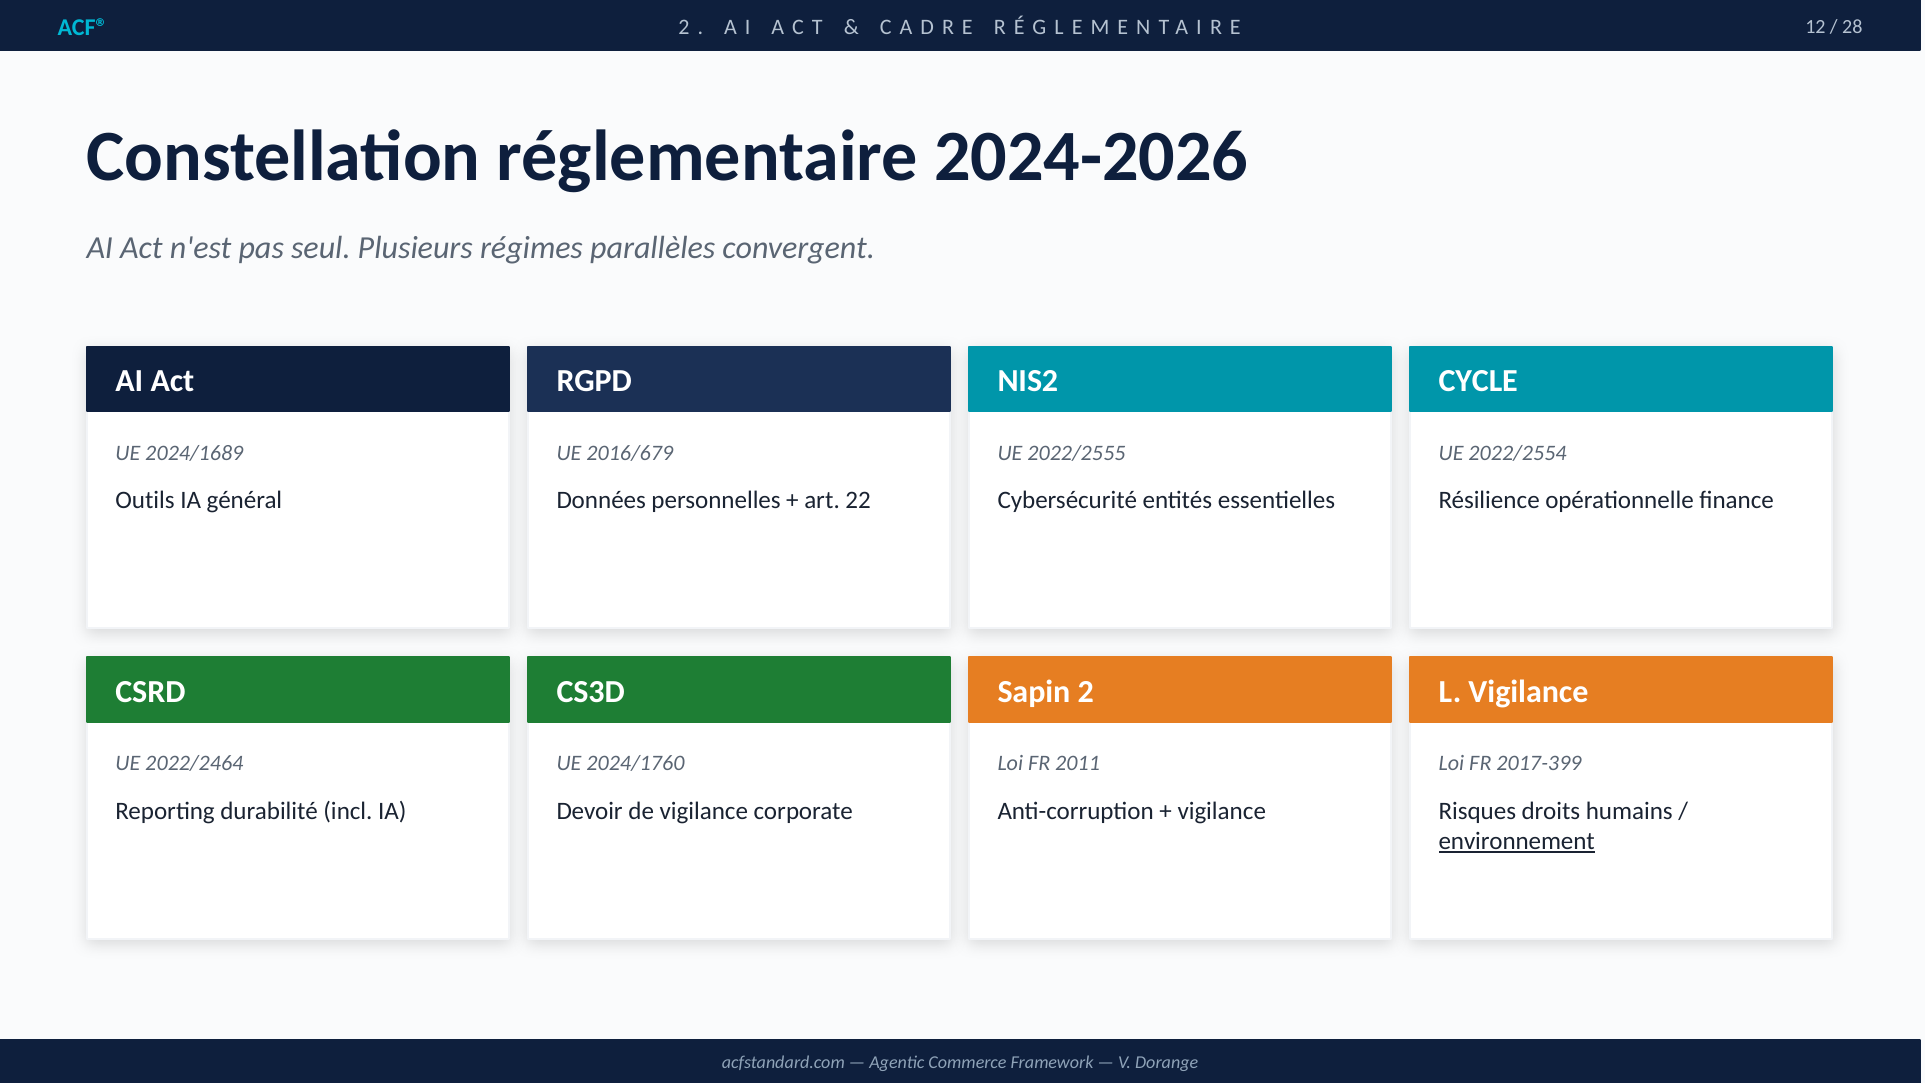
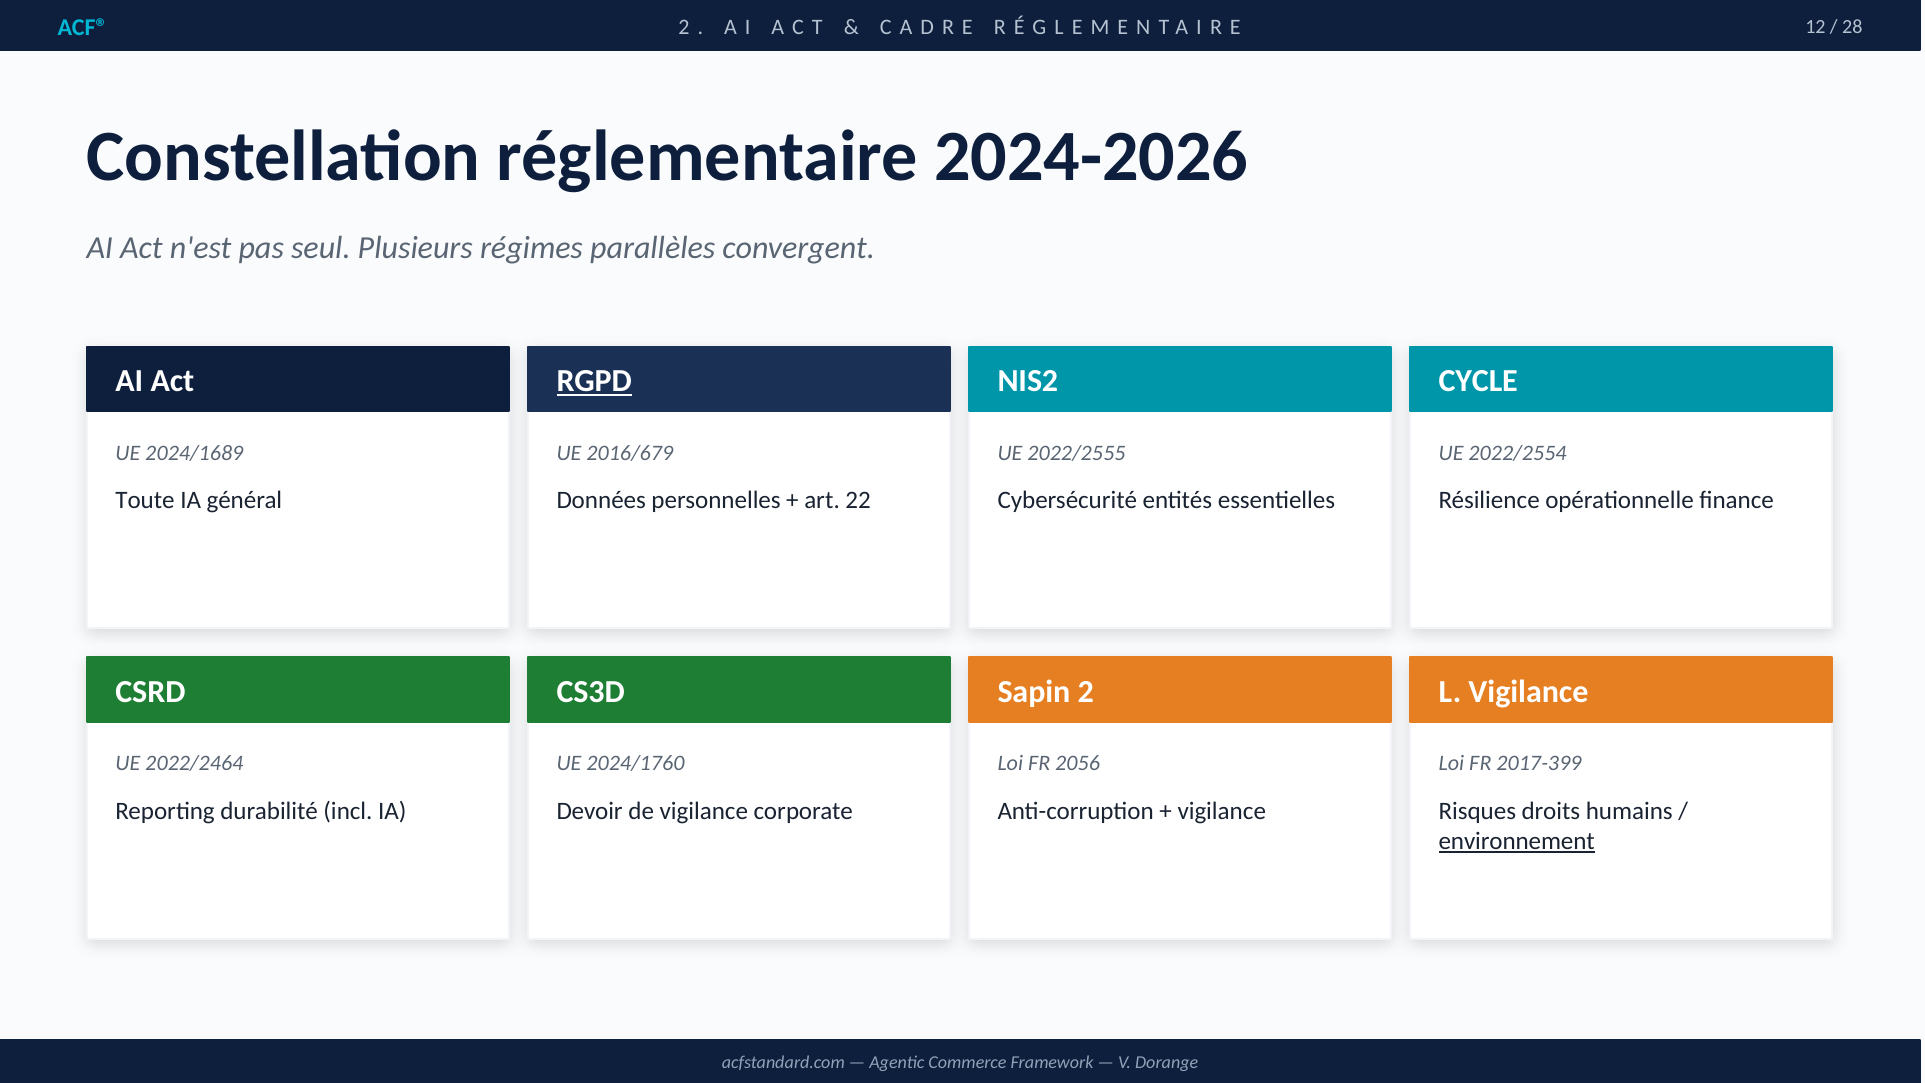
RGPD underline: none -> present
Outils: Outils -> Toute
2011: 2011 -> 2056
